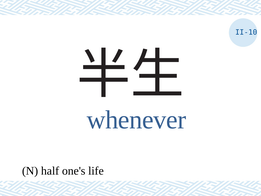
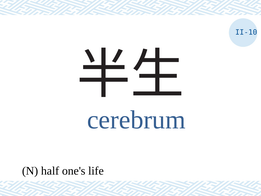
whenever: whenever -> cerebrum
